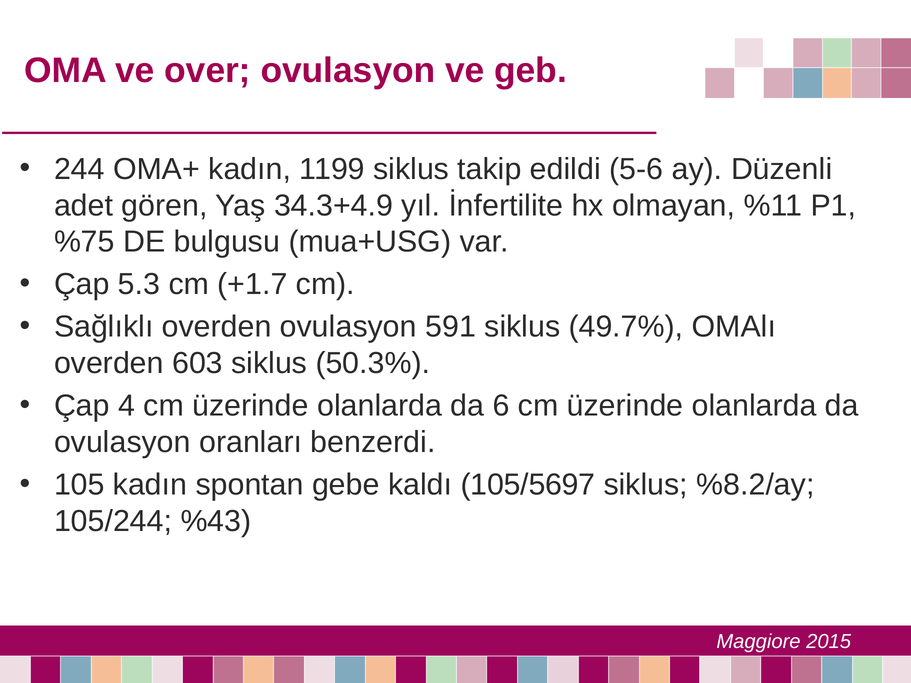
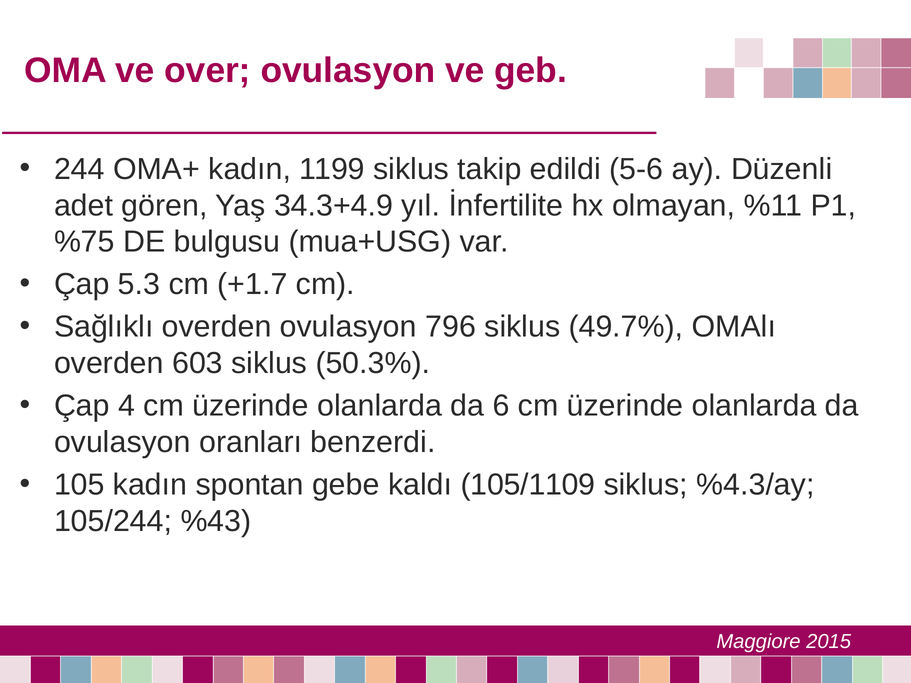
591: 591 -> 796
105/5697: 105/5697 -> 105/1109
%8.2/ay: %8.2/ay -> %4.3/ay
